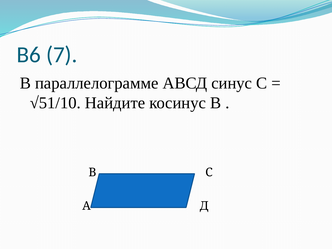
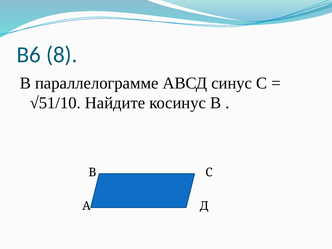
7: 7 -> 8
